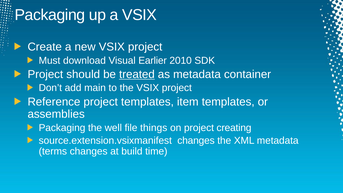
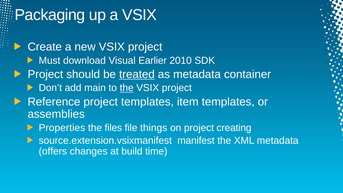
the at (127, 88) underline: none -> present
Packaging at (62, 128): Packaging -> Properties
well: well -> files
source.extension.vsixmanifest changes: changes -> manifest
terms: terms -> offers
